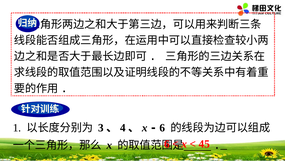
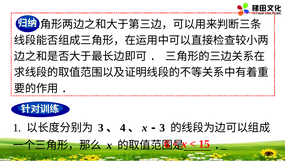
6 at (162, 127): 6 -> 3
45: 45 -> 15
